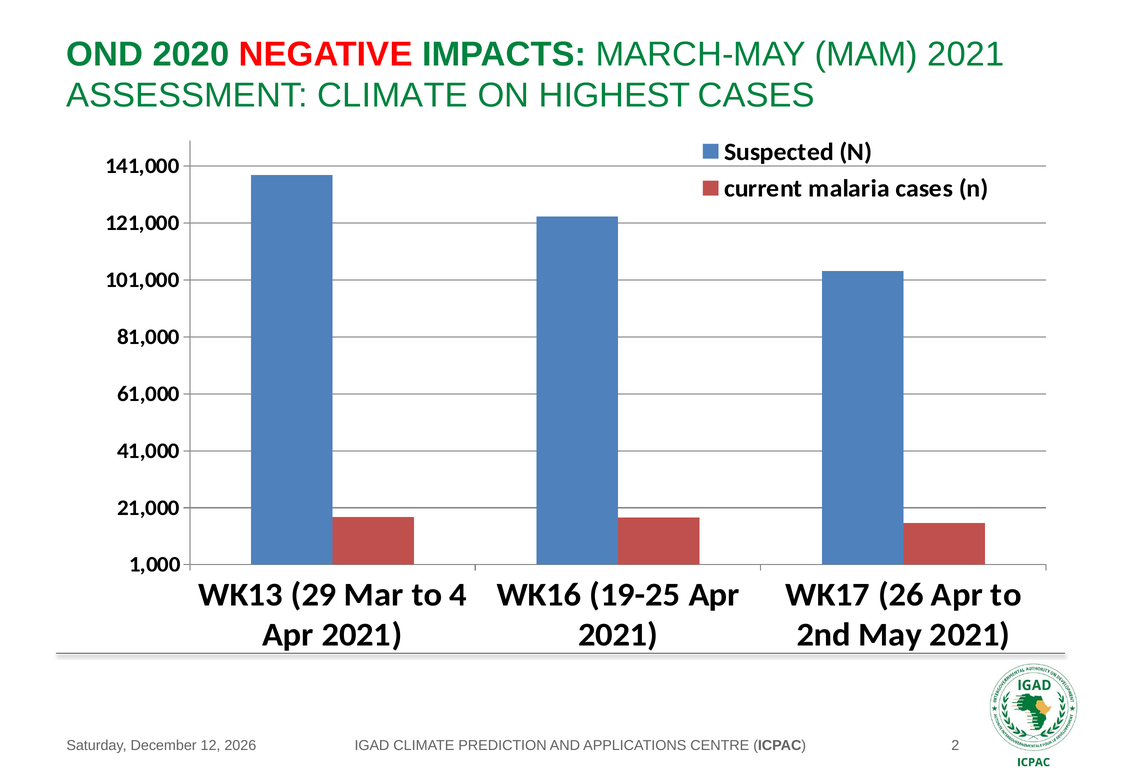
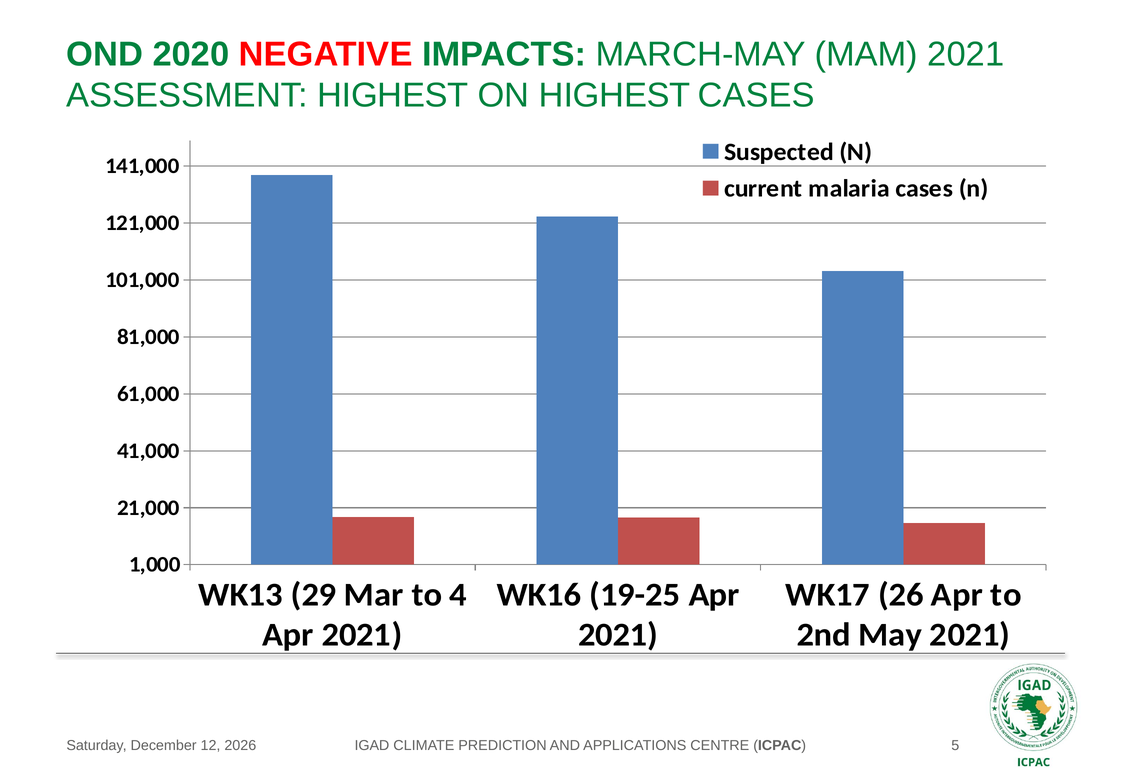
ASSESSMENT CLIMATE: CLIMATE -> HIGHEST
2: 2 -> 5
